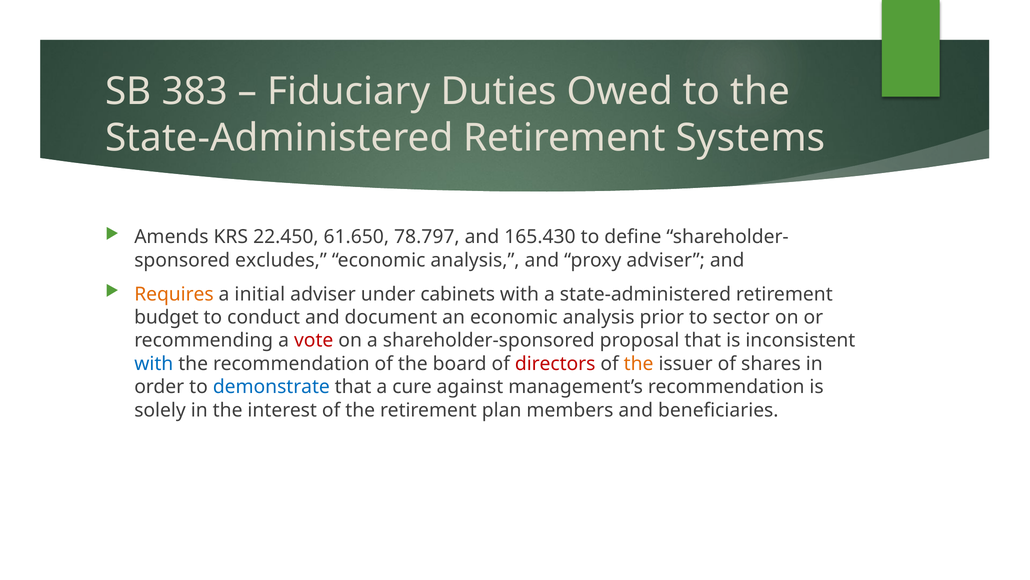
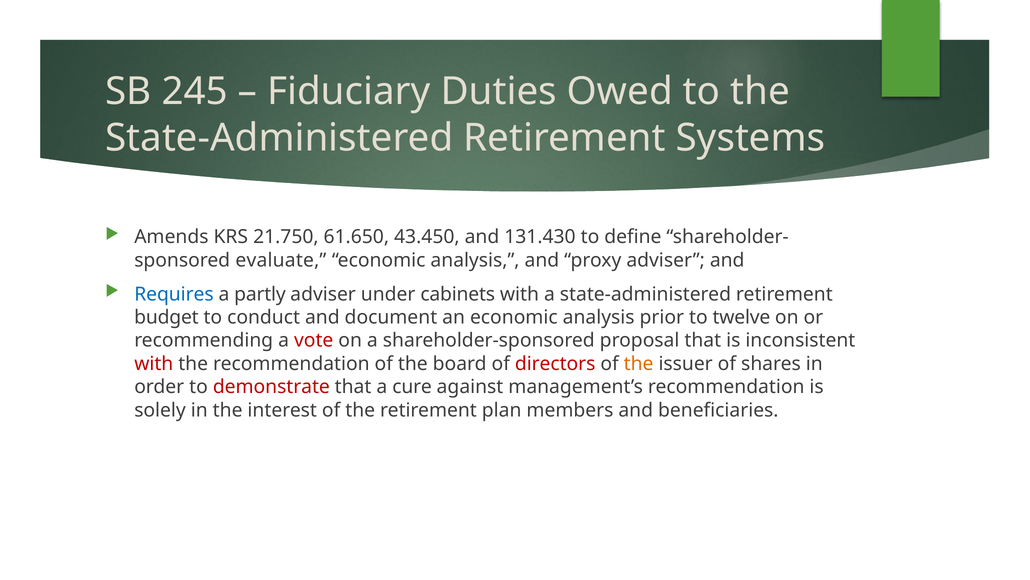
383: 383 -> 245
22.450: 22.450 -> 21.750
78.797: 78.797 -> 43.450
165.430: 165.430 -> 131.430
excludes: excludes -> evaluate
Requires colour: orange -> blue
initial: initial -> partly
sector: sector -> twelve
with at (154, 363) colour: blue -> red
demonstrate colour: blue -> red
